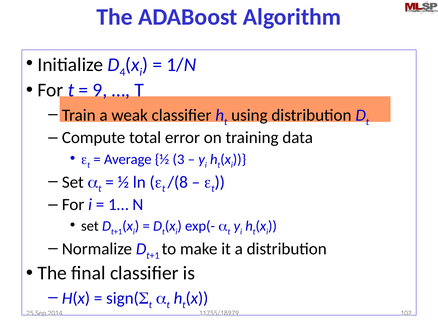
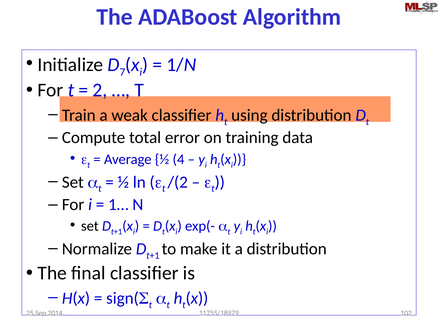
4: 4 -> 7
9: 9 -> 2
3: 3 -> 4
/(8: /(8 -> /(2
